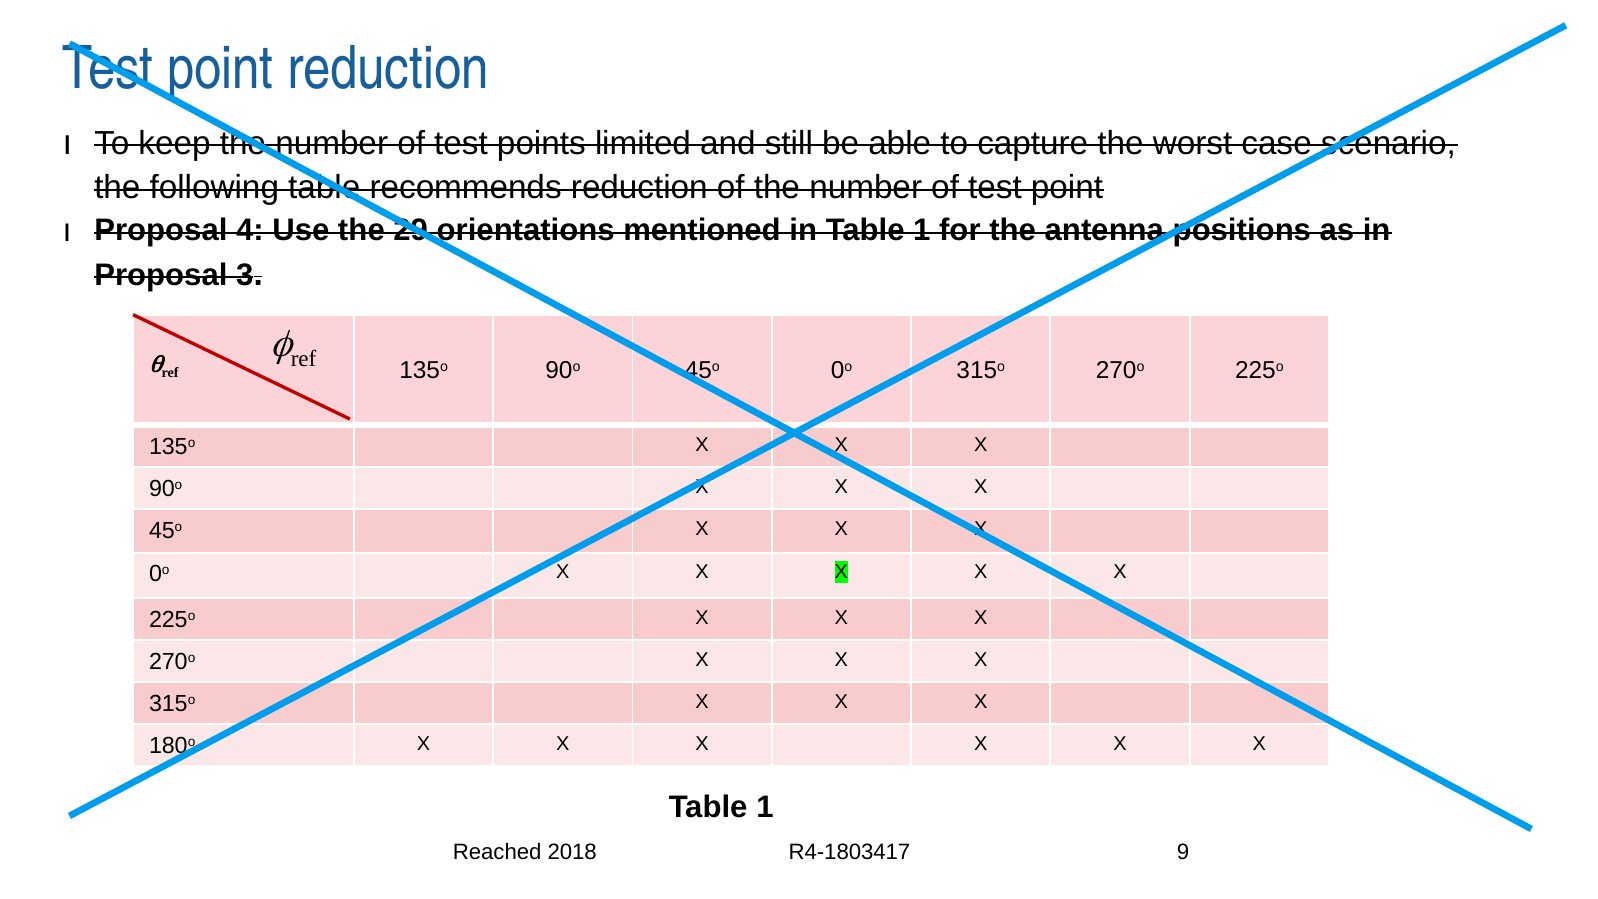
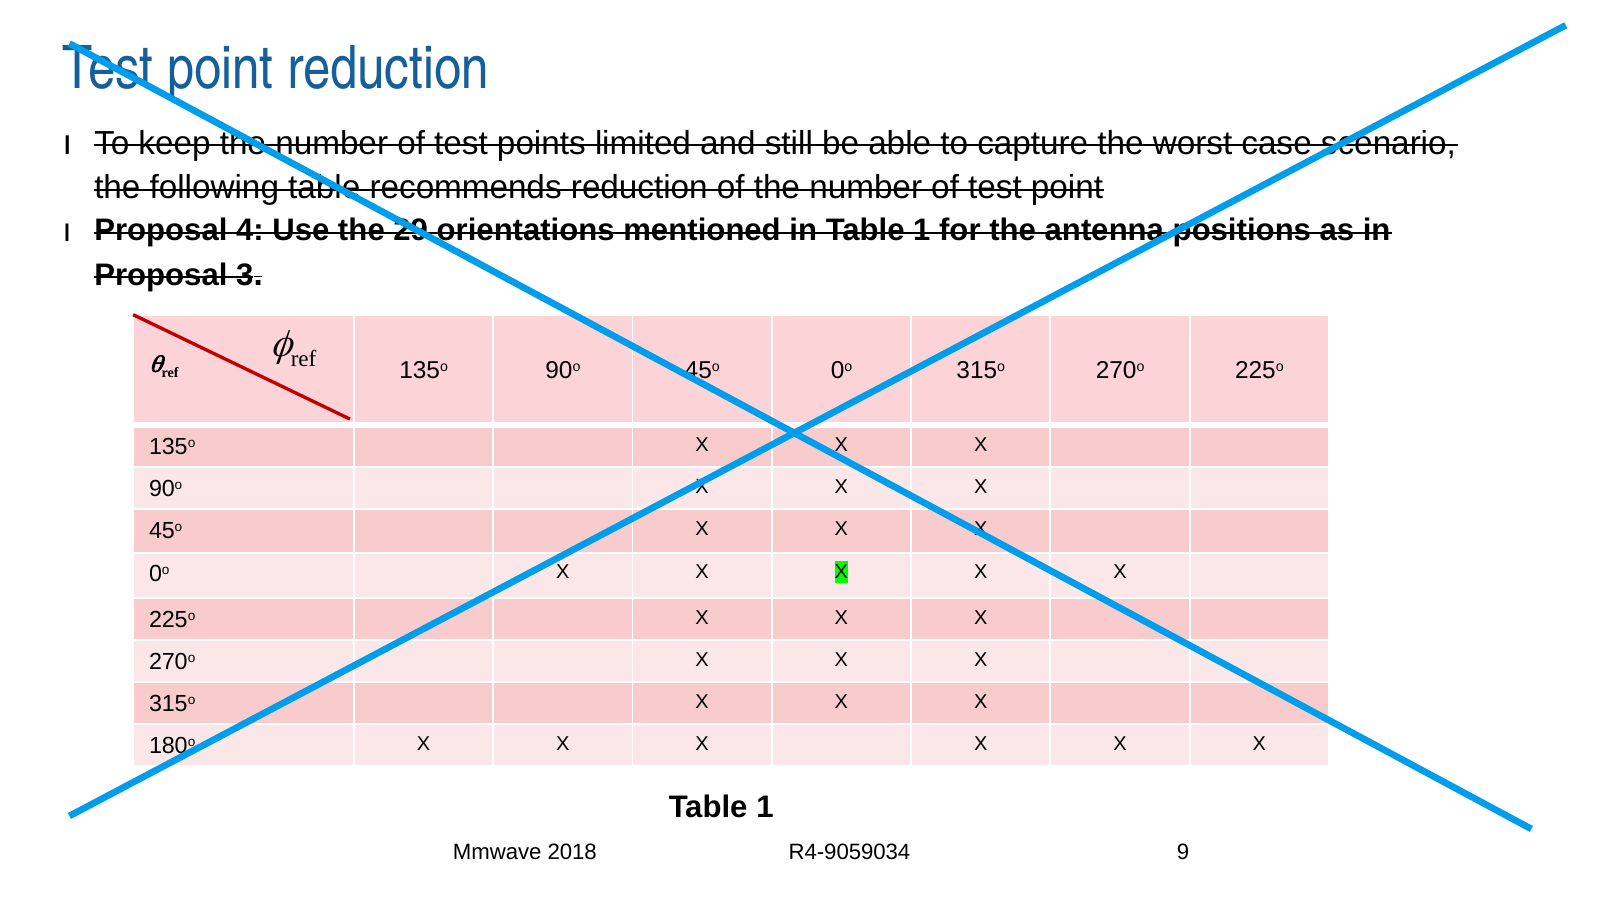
Reached: Reached -> Mmwave
R4-1803417: R4-1803417 -> R4-9059034
